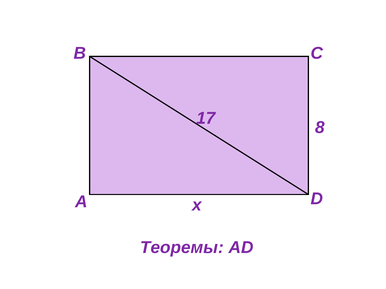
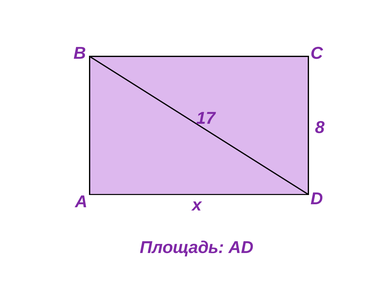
Теоремы: Теоремы -> Площадь
